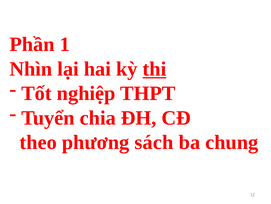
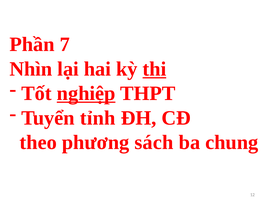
1: 1 -> 7
nghiệp underline: none -> present
chia: chia -> tỉnh
